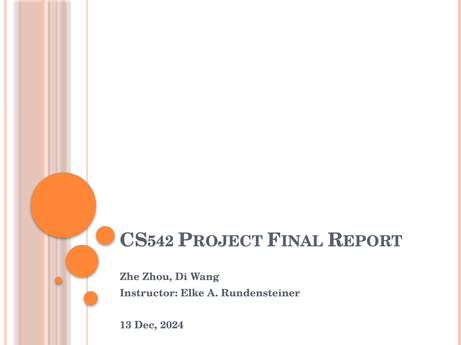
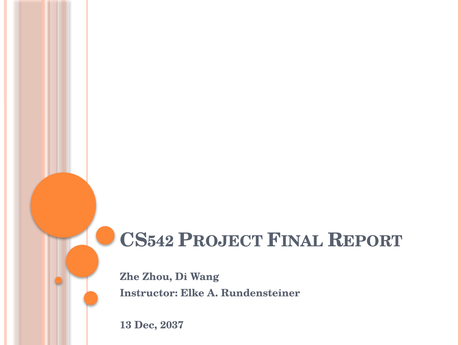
2024: 2024 -> 2037
